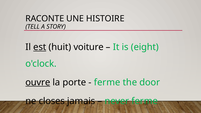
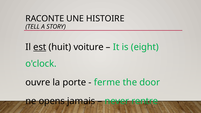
ouvre underline: present -> none
closes: closes -> opens
never ferme: ferme -> rentre
